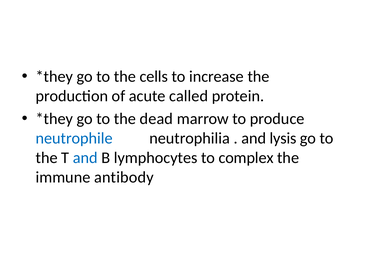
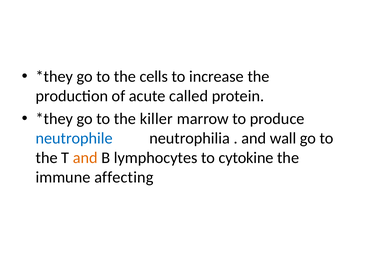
dead: dead -> killer
lysis: lysis -> wall
and at (85, 158) colour: blue -> orange
complex: complex -> cytokine
antibody: antibody -> affecting
